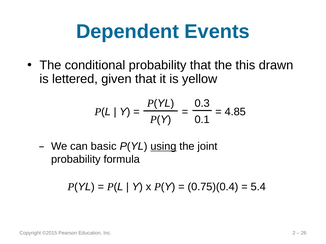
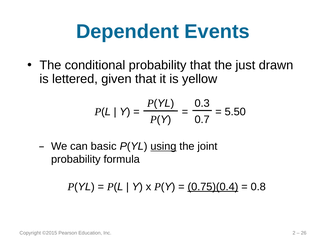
this: this -> just
4.85: 4.85 -> 5.50
0.1: 0.1 -> 0.7
0.75)(0.4 underline: none -> present
5.4: 5.4 -> 0.8
